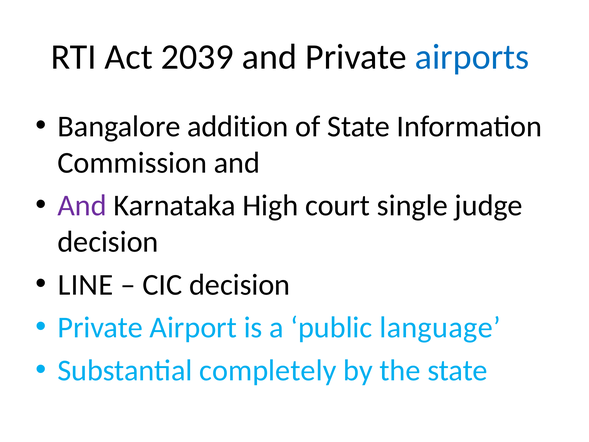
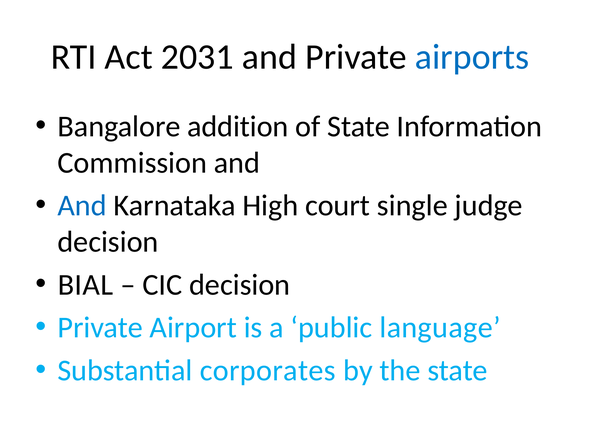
2039: 2039 -> 2031
And at (82, 205) colour: purple -> blue
LINE: LINE -> BIAL
completely: completely -> corporates
